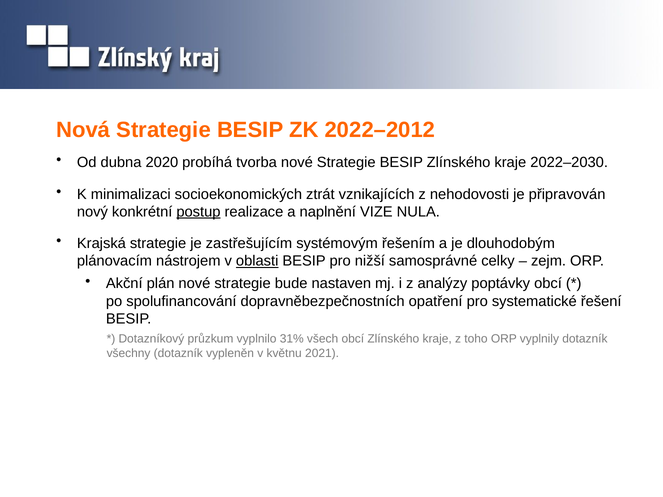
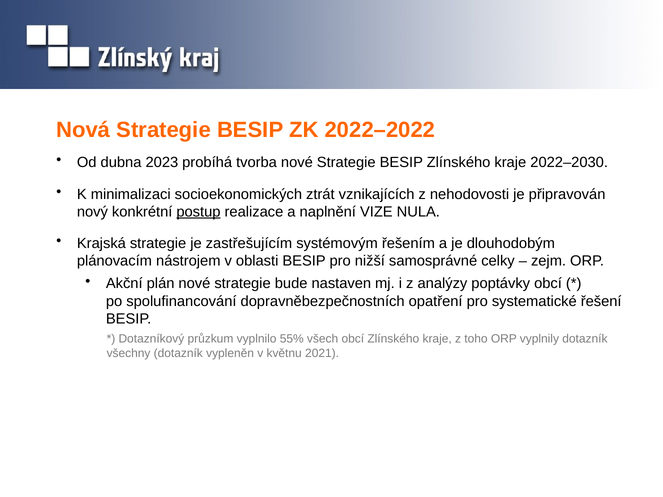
2022–2012: 2022–2012 -> 2022–2022
2020: 2020 -> 2023
oblasti underline: present -> none
31%: 31% -> 55%
